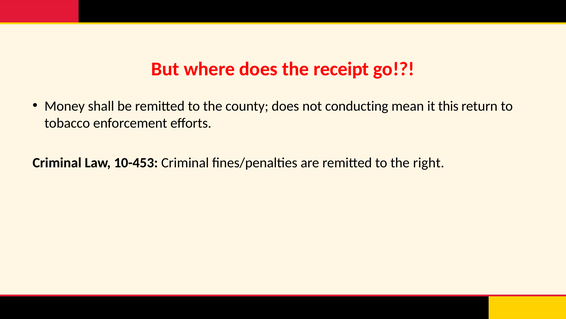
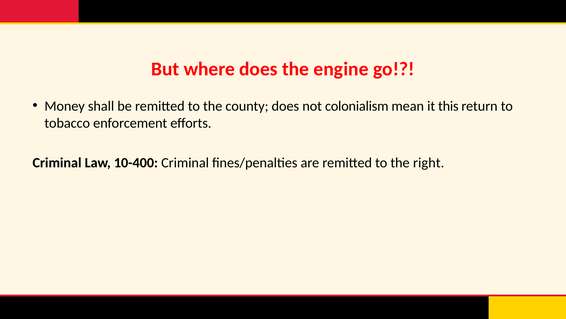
receipt: receipt -> engine
conducting: conducting -> colonialism
10-453: 10-453 -> 10-400
